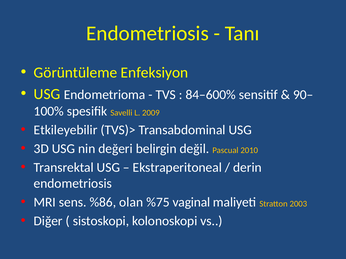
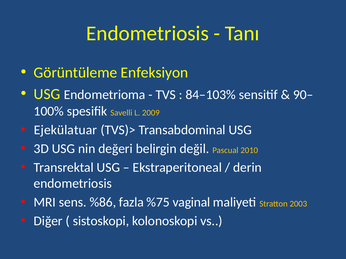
84–600%: 84–600% -> 84–103%
Etkileyebilir: Etkileyebilir -> Ejekülatuar
olan: olan -> fazla
